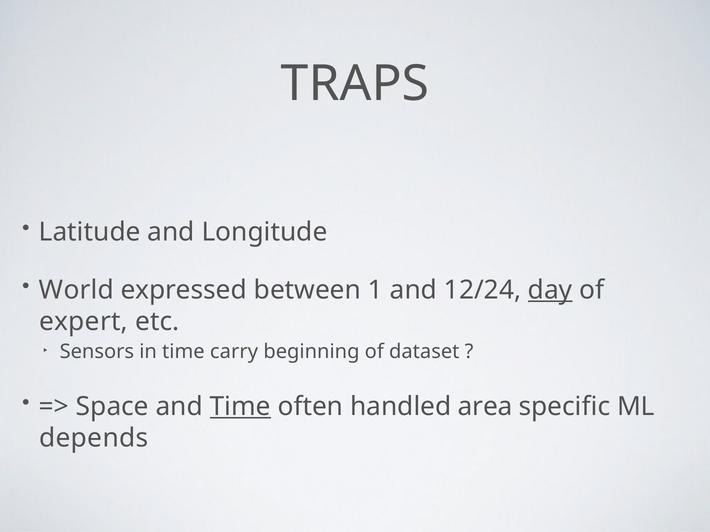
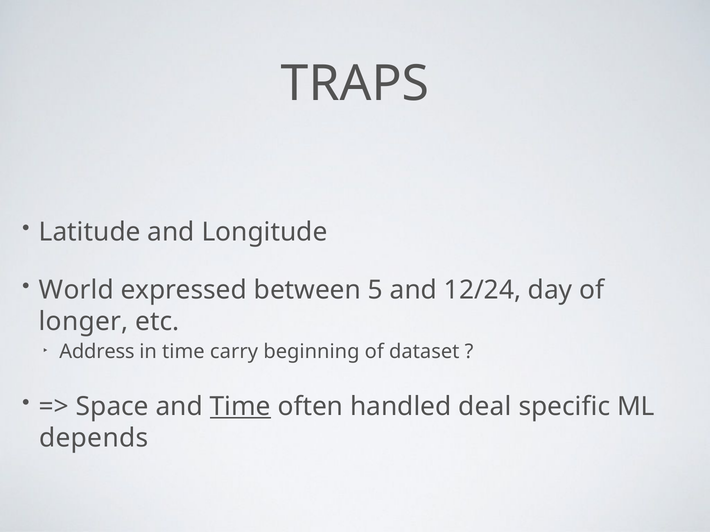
1: 1 -> 5
day underline: present -> none
expert: expert -> longer
Sensors: Sensors -> Address
area: area -> deal
